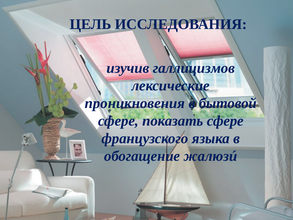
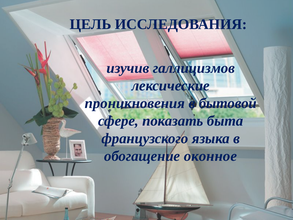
показать сфере: сфере -> быта
жалюзú: жалюзú -> оконное
